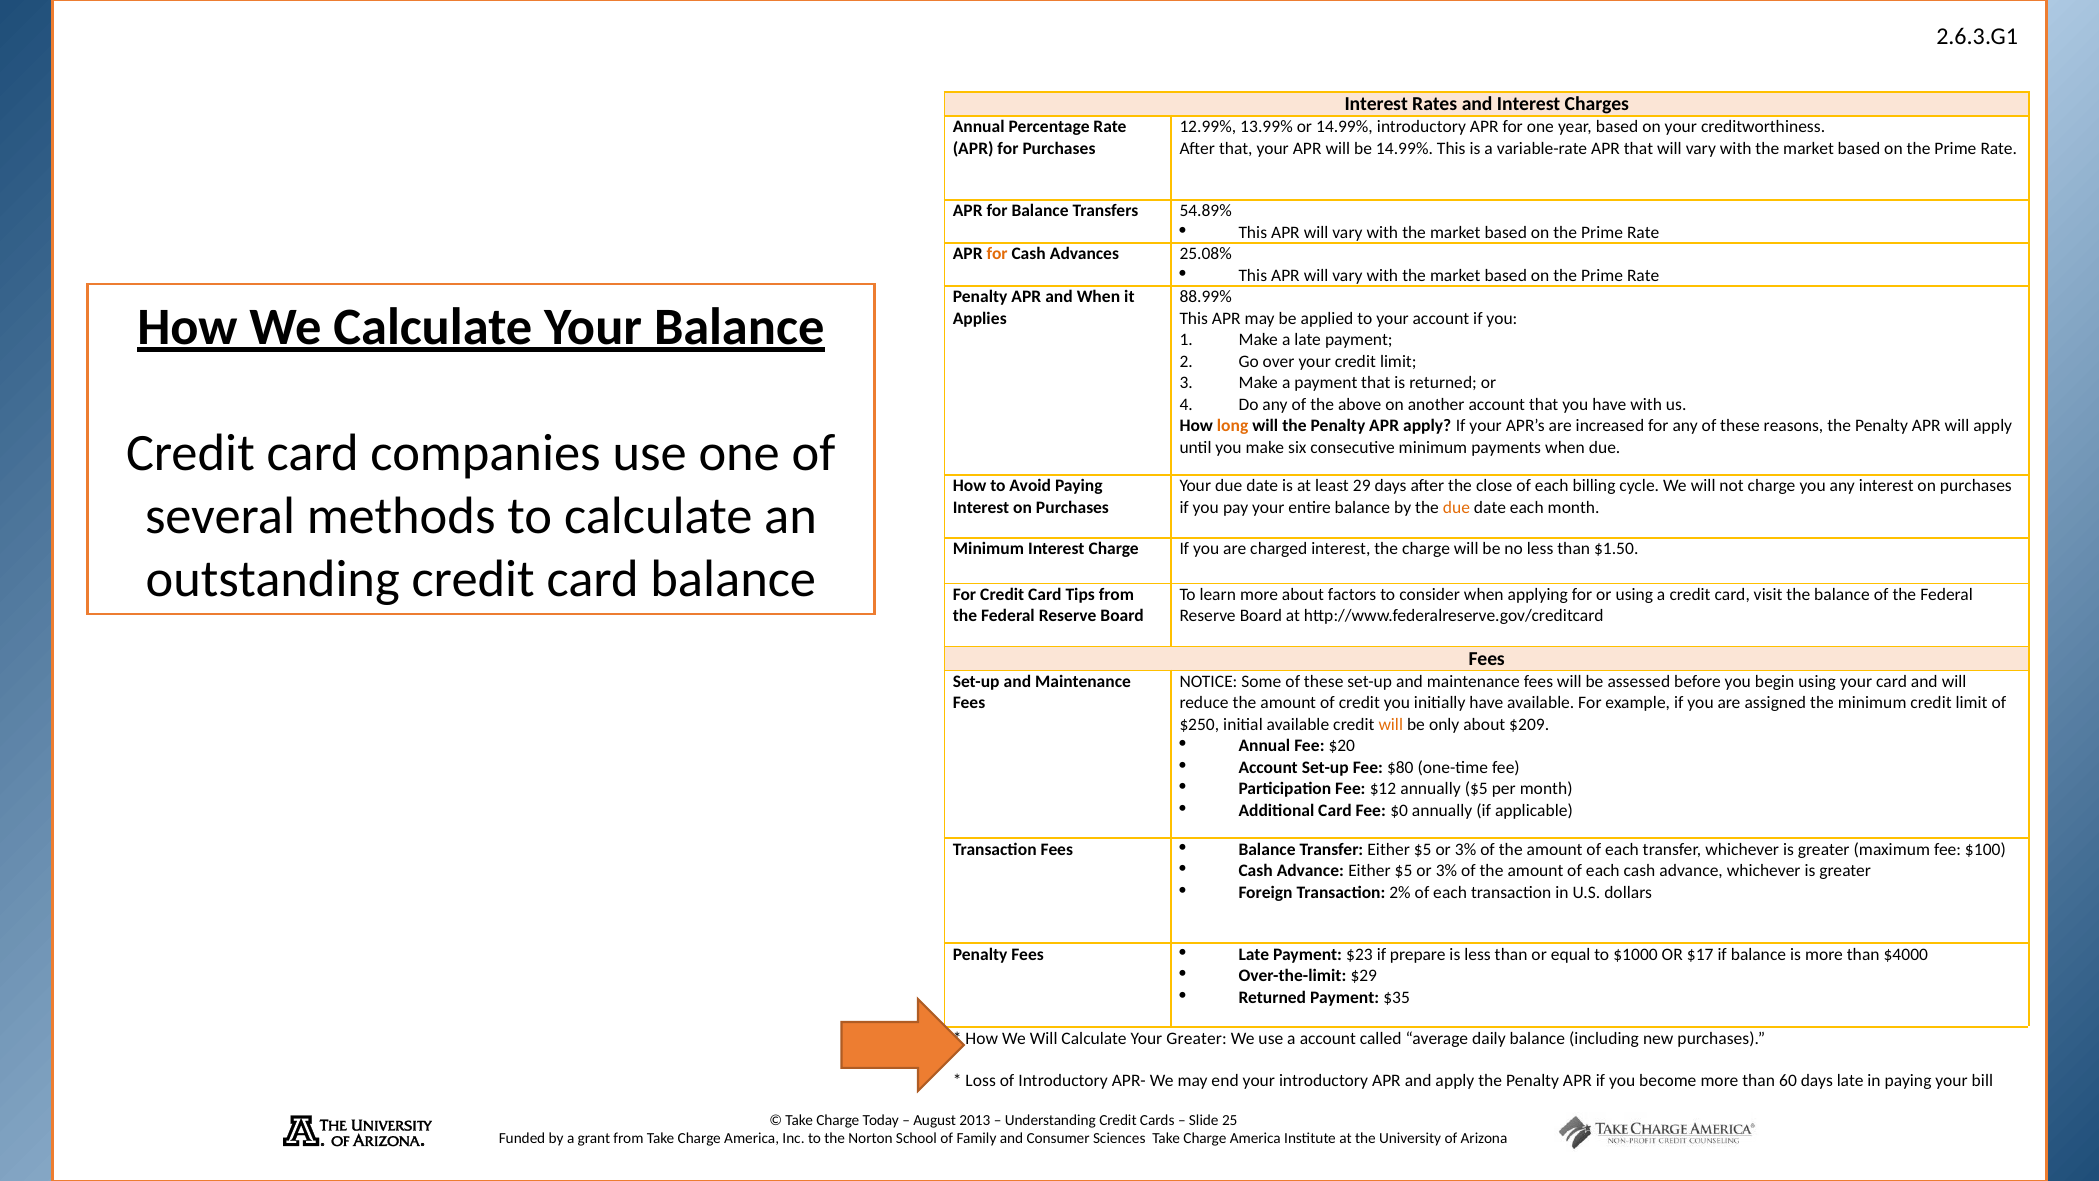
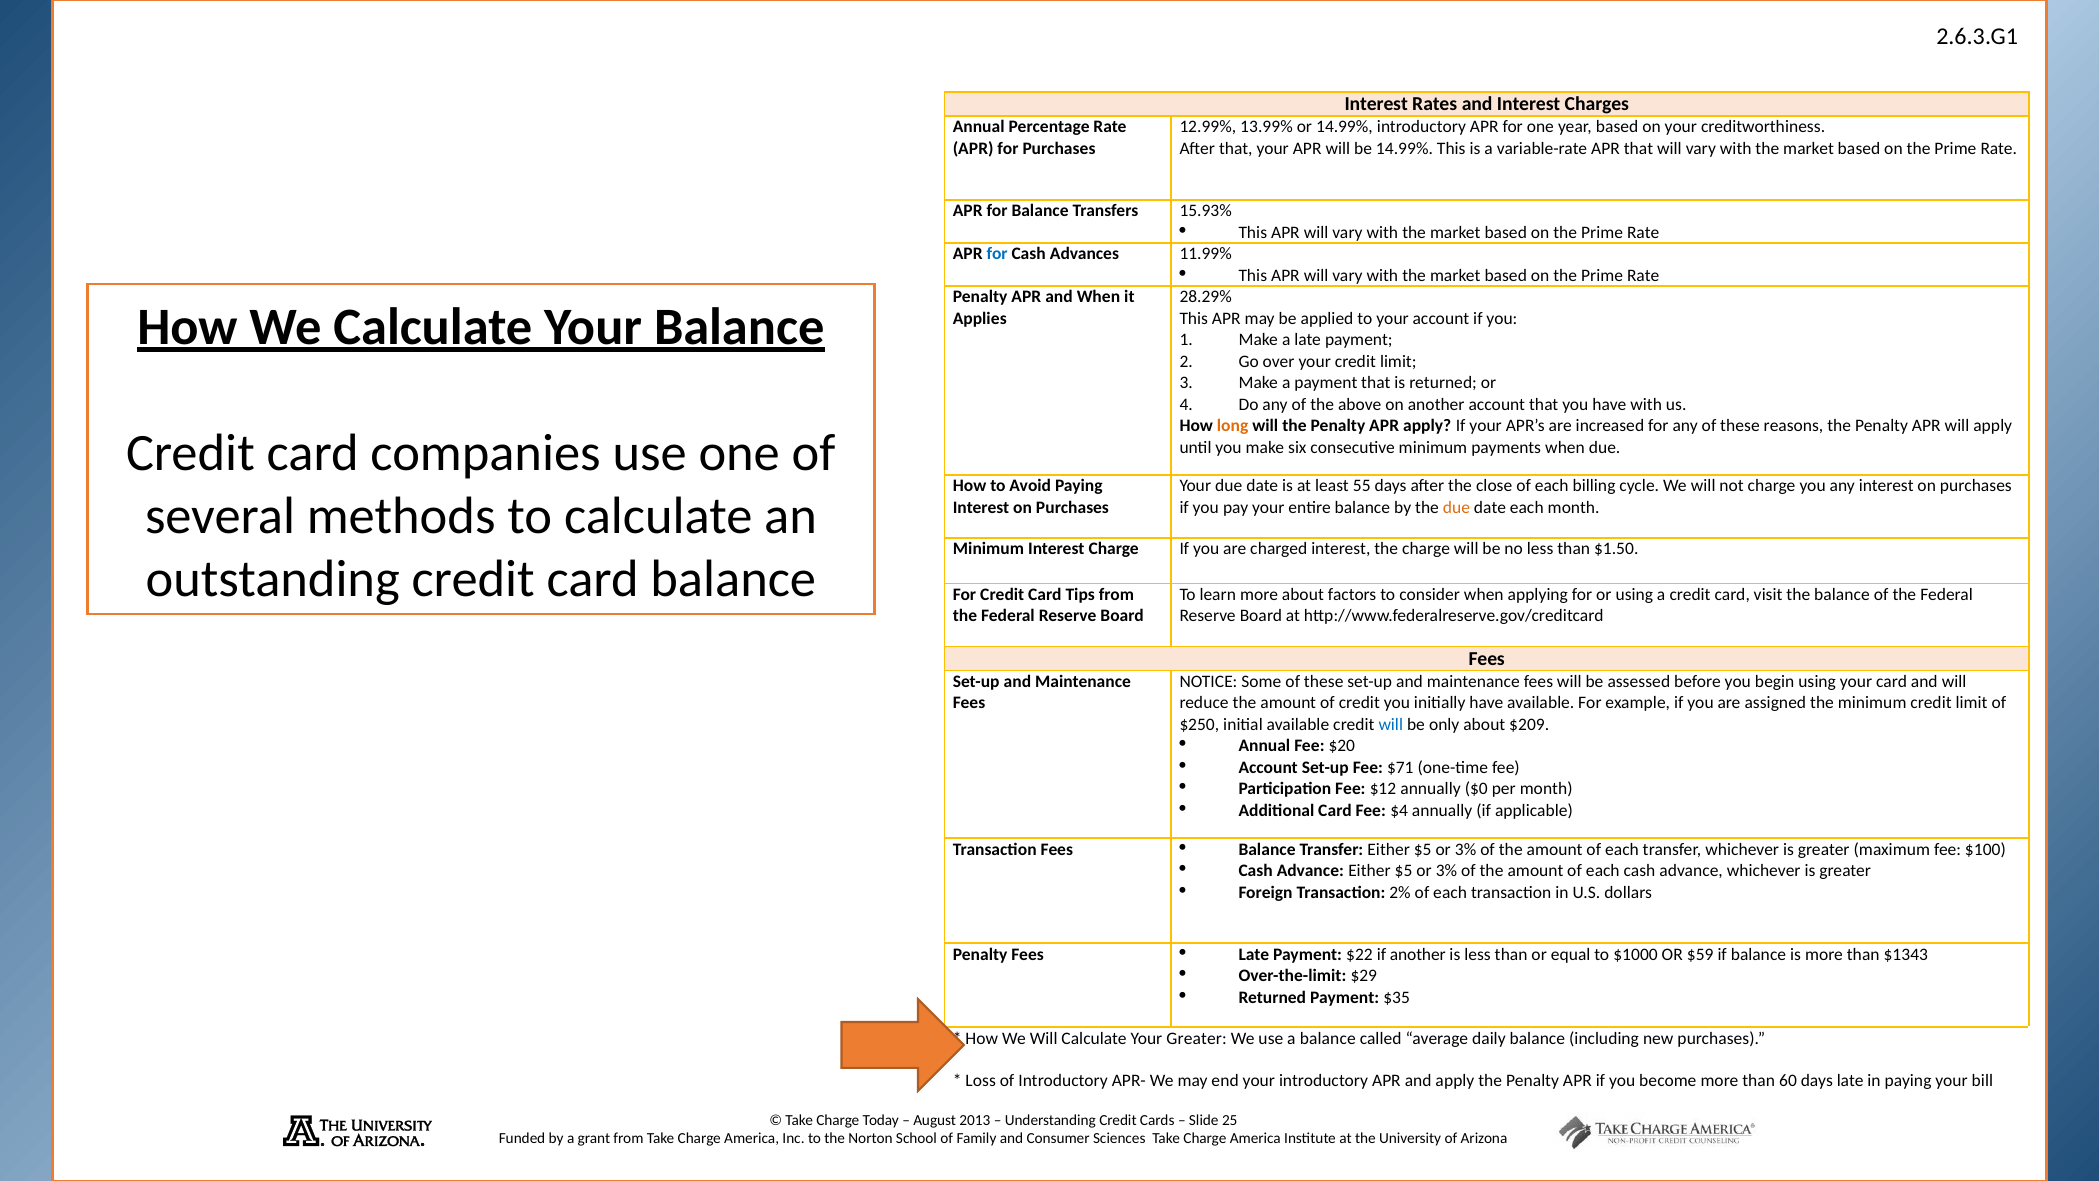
54.89%: 54.89% -> 15.93%
for at (997, 254) colour: orange -> blue
25.08%: 25.08% -> 11.99%
88.99%: 88.99% -> 28.29%
29: 29 -> 55
will at (1391, 725) colour: orange -> blue
$80: $80 -> $71
annually $5: $5 -> $0
$0: $0 -> $4
$23: $23 -> $22
if prepare: prepare -> another
$17: $17 -> $59
$4000: $4000 -> $1343
a account: account -> balance
